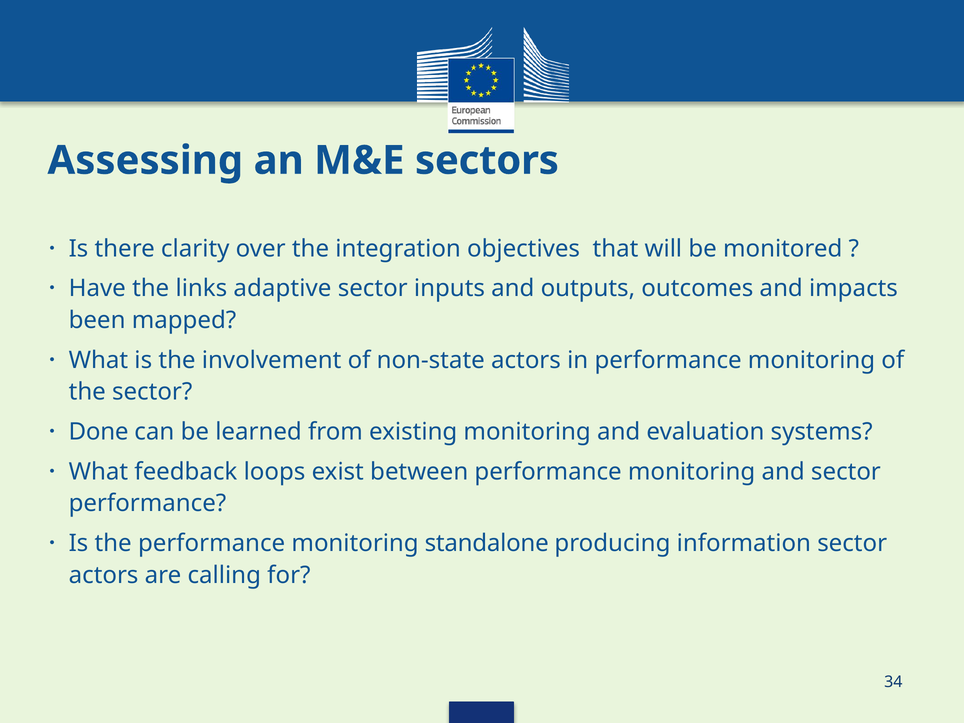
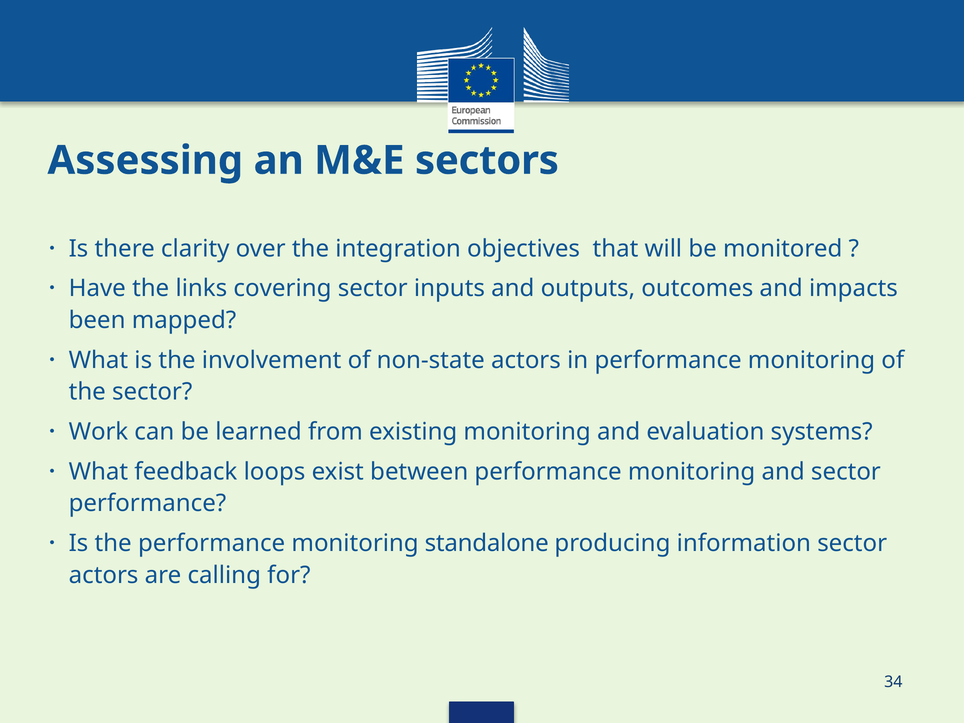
adaptive: adaptive -> covering
Done: Done -> Work
